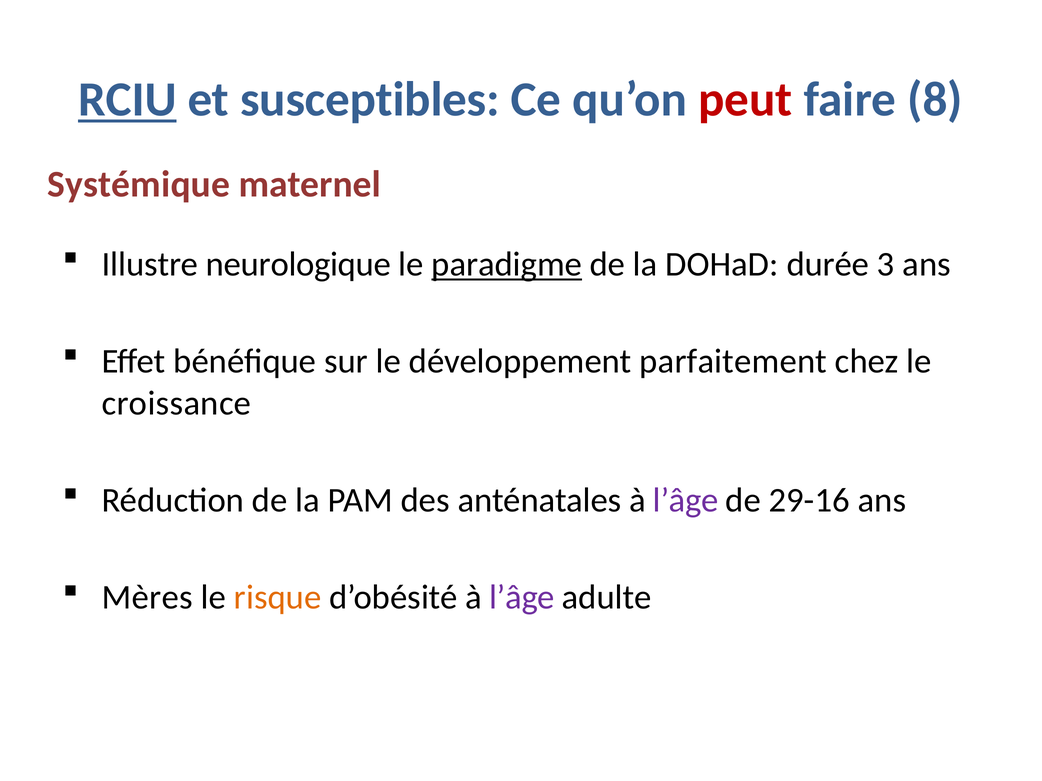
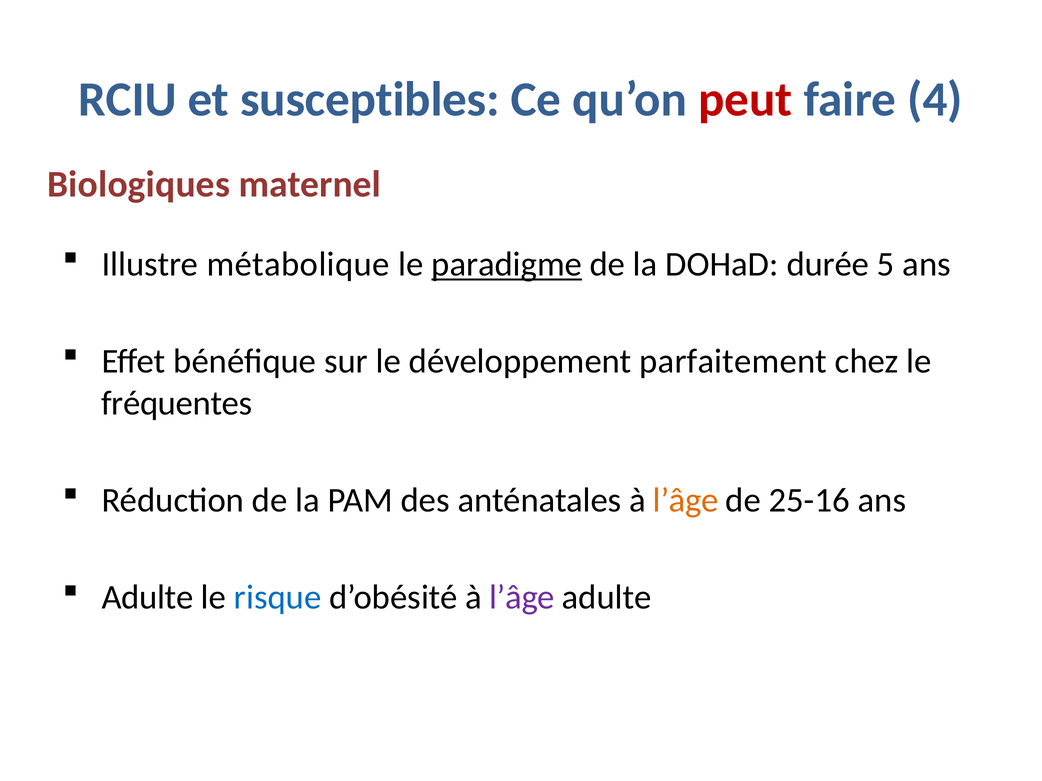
RCIU underline: present -> none
8: 8 -> 4
Systémique: Systémique -> Biologiques
neurologique: neurologique -> métabolique
3: 3 -> 5
croissance: croissance -> fréquentes
l’âge at (686, 501) colour: purple -> orange
29-16: 29-16 -> 25-16
Mères at (147, 598): Mères -> Adulte
risque colour: orange -> blue
